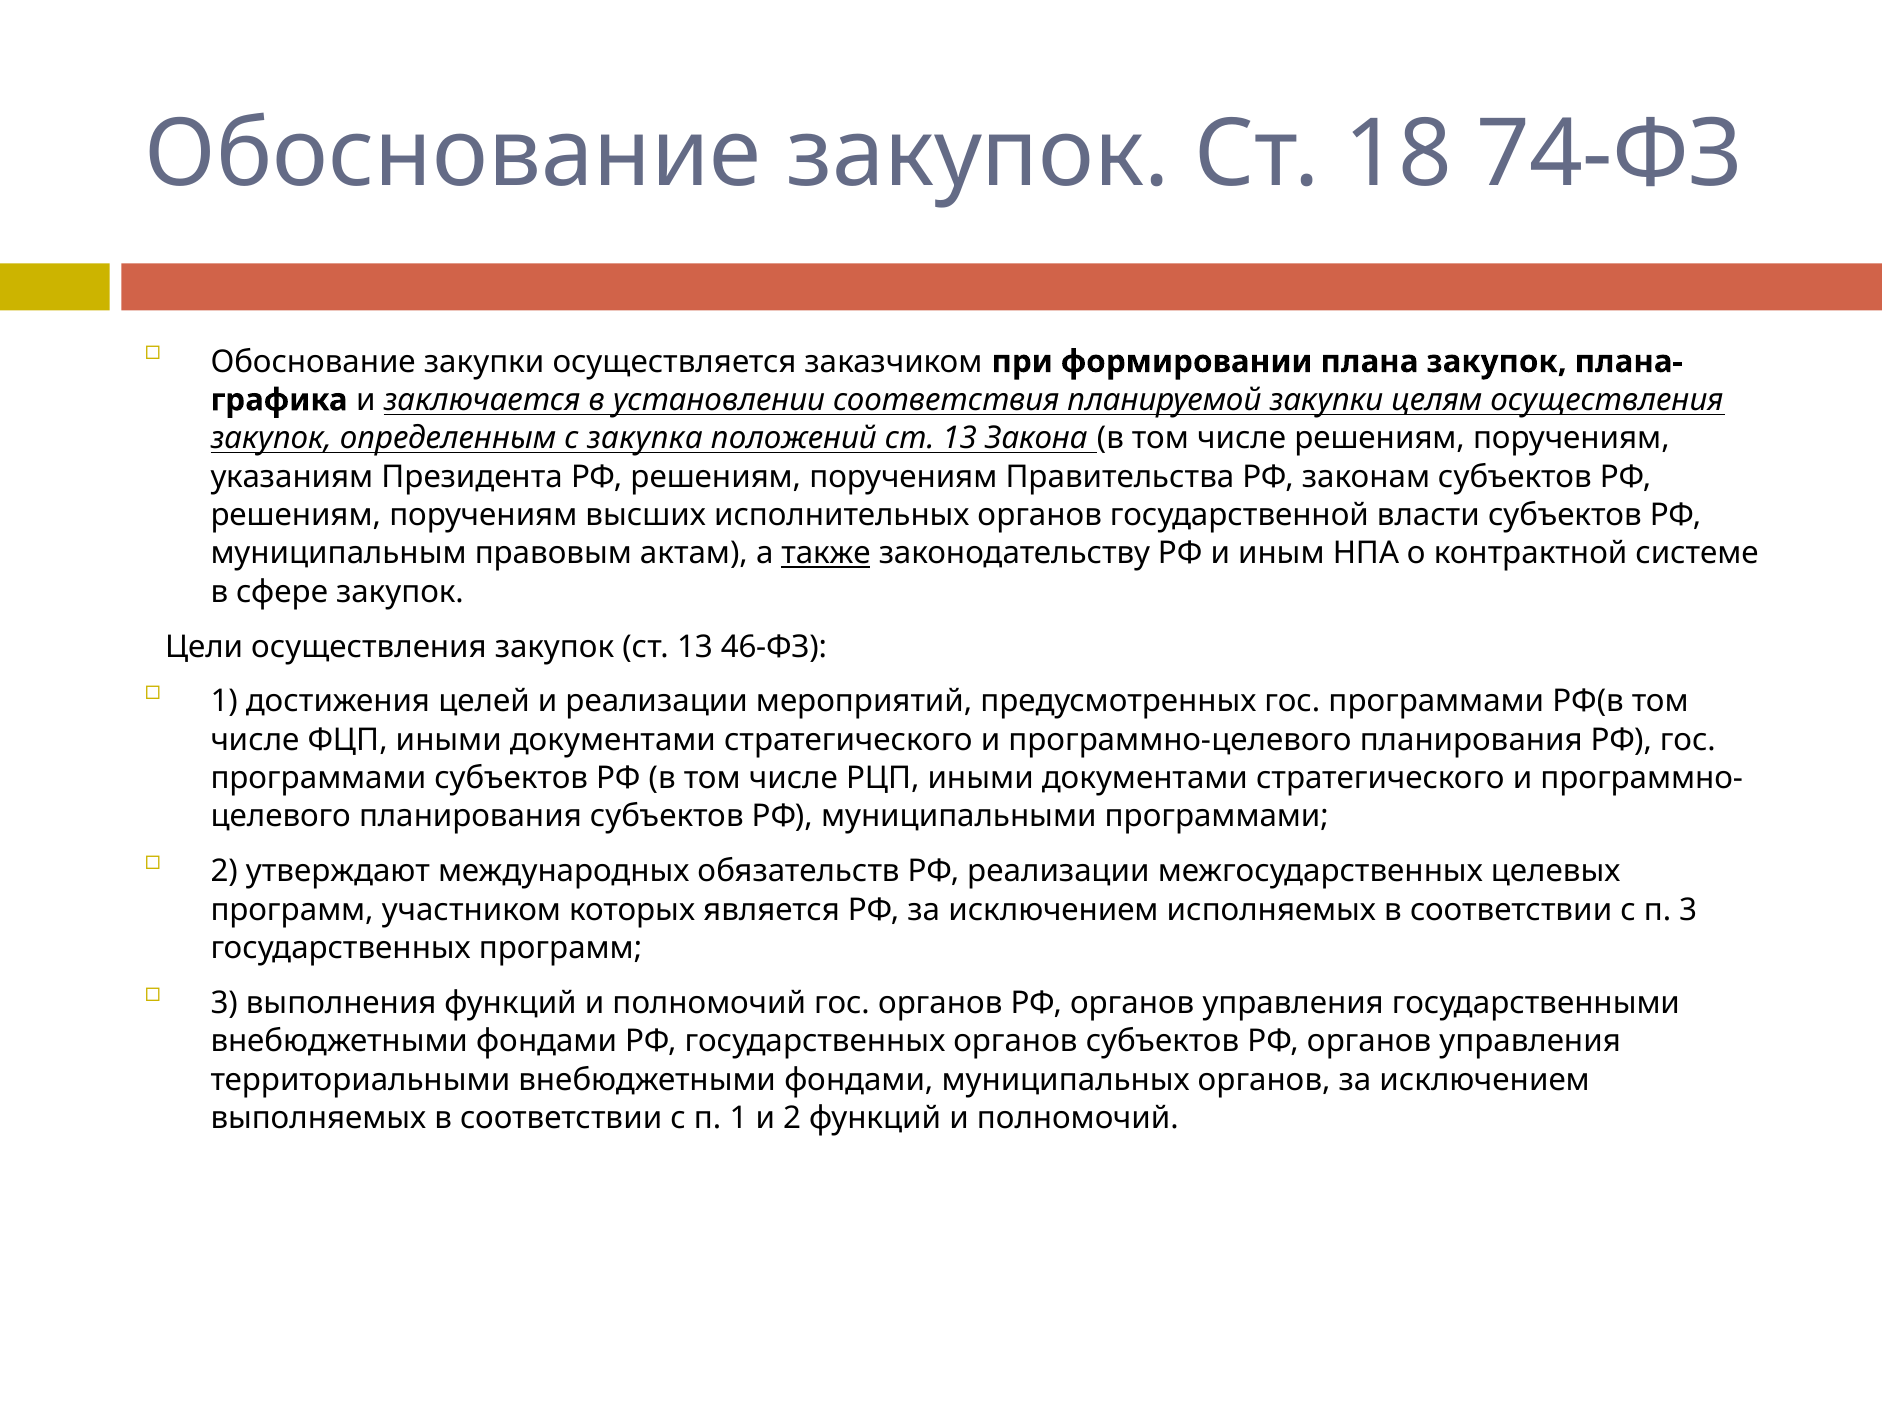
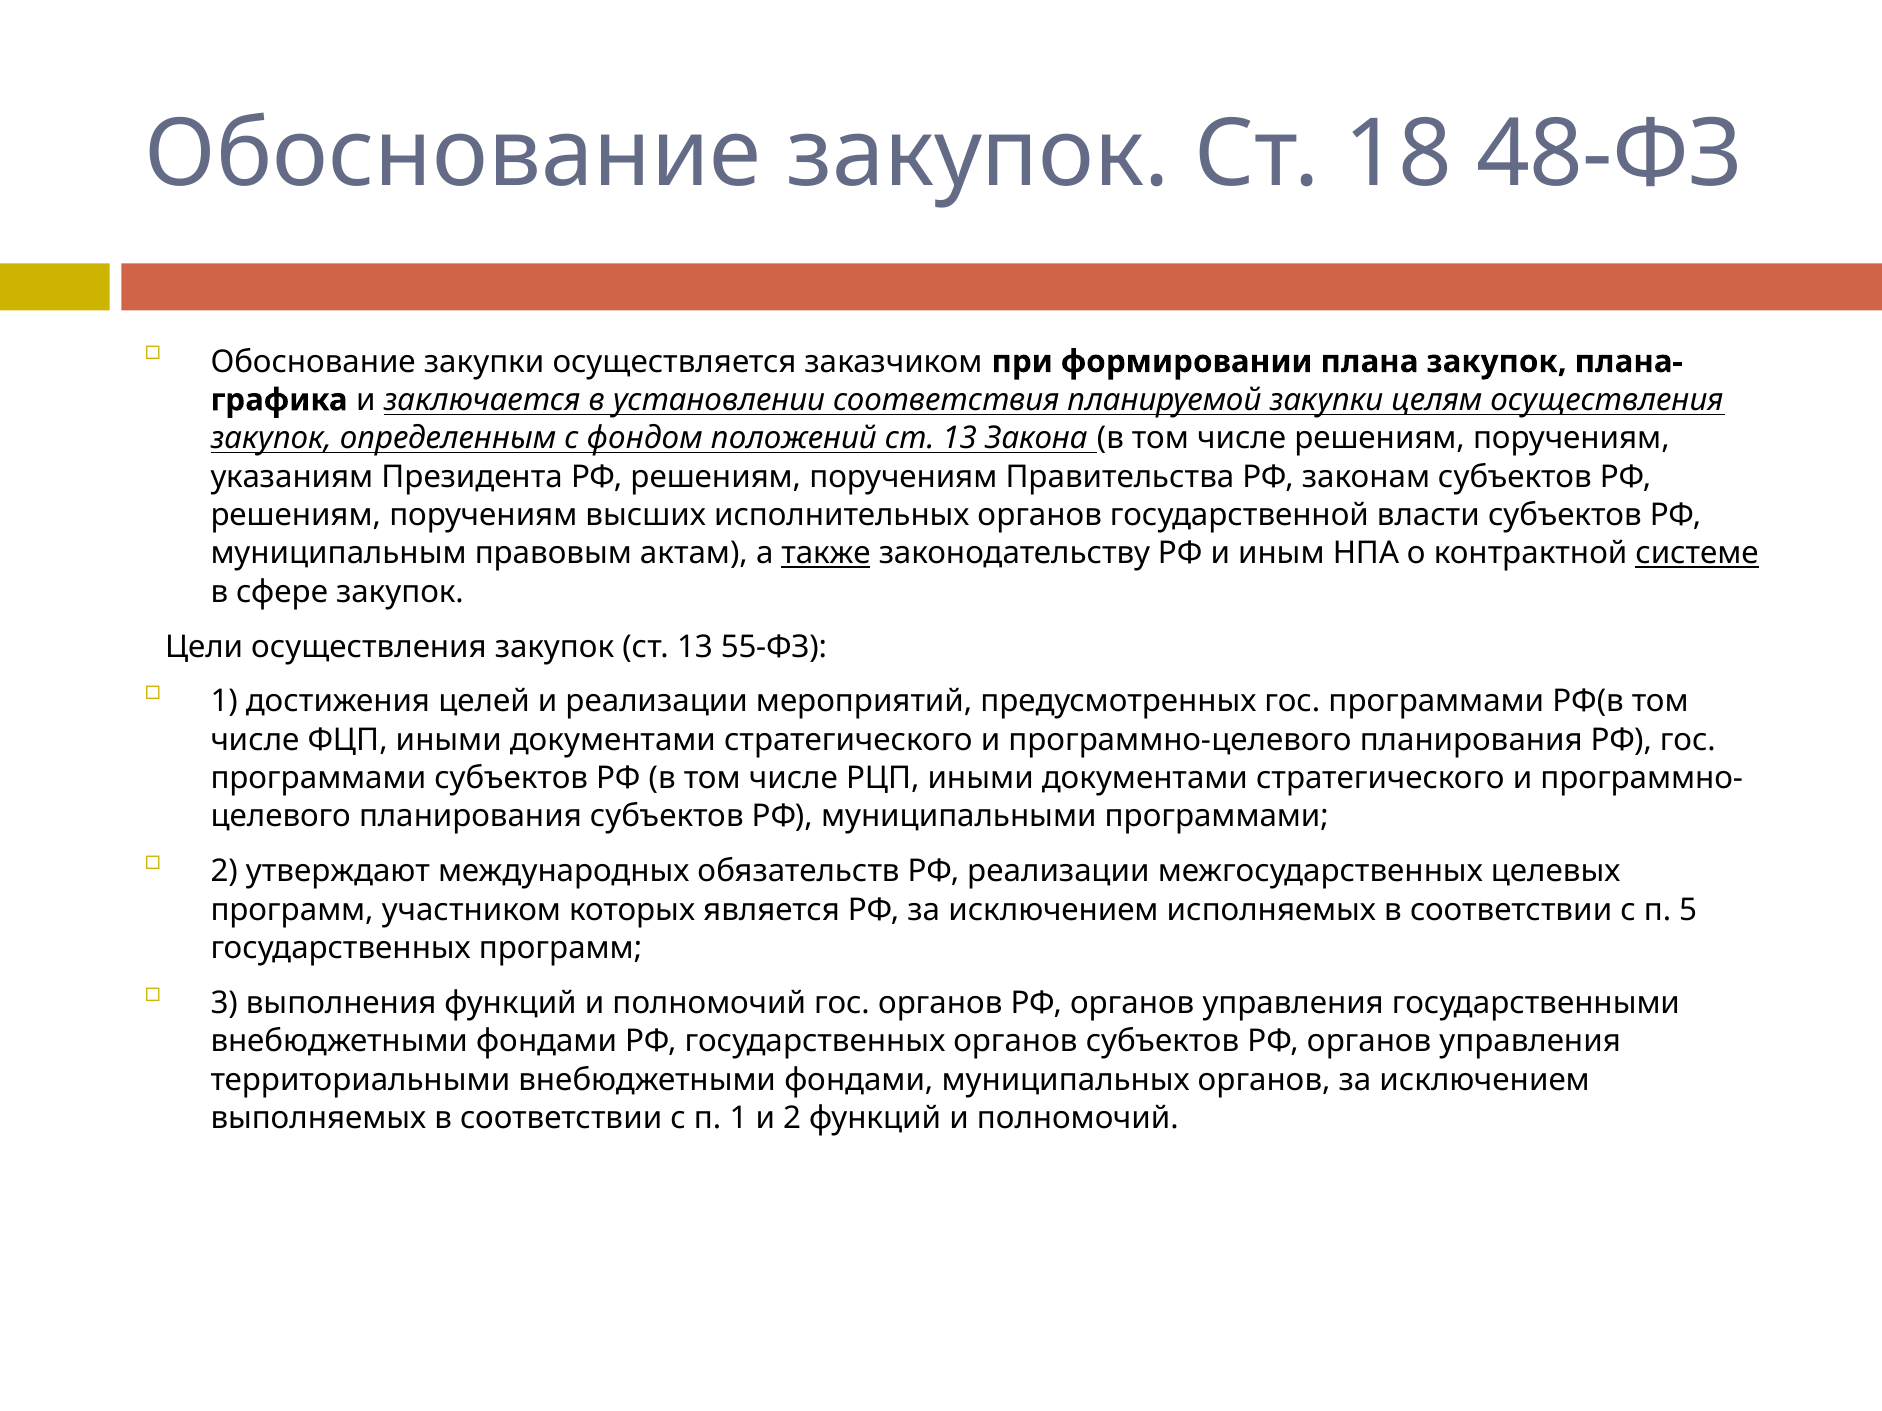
74-ФЗ: 74-ФЗ -> 48-ФЗ
закупка: закупка -> фондом
системе underline: none -> present
46-ФЗ: 46-ФЗ -> 55-ФЗ
п 3: 3 -> 5
